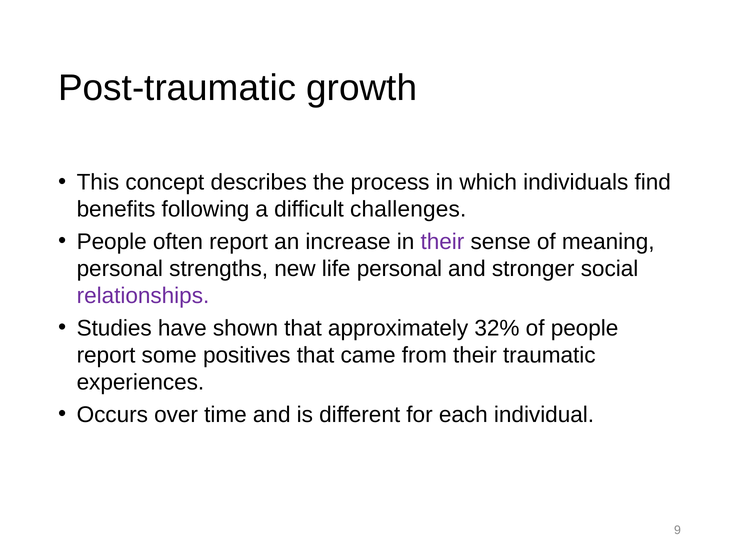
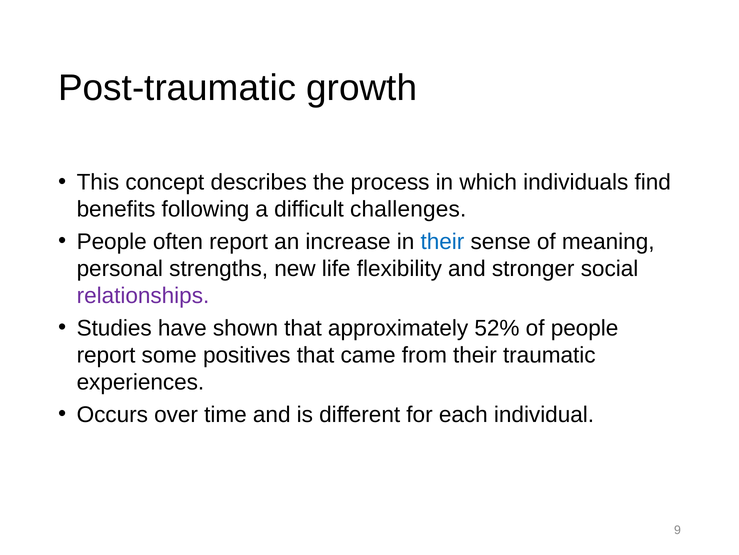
their at (442, 241) colour: purple -> blue
life personal: personal -> flexibility
32%: 32% -> 52%
